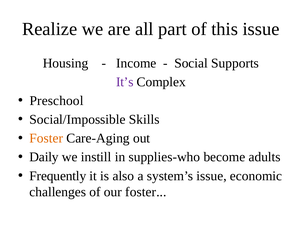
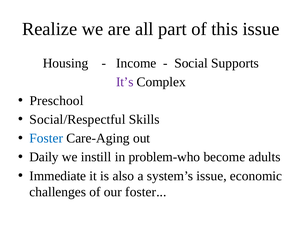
Social/Impossible: Social/Impossible -> Social/Respectful
Foster at (46, 139) colour: orange -> blue
supplies-who: supplies-who -> problem-who
Frequently: Frequently -> Immediate
